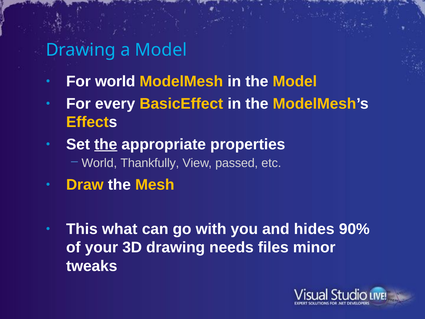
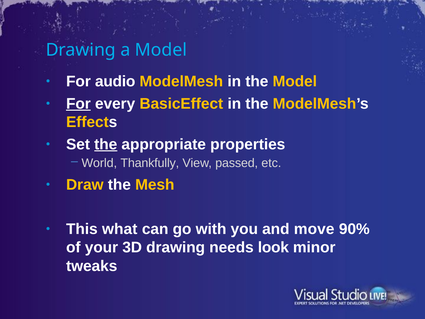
For world: world -> audio
For at (78, 104) underline: none -> present
hides: hides -> move
files: files -> look
